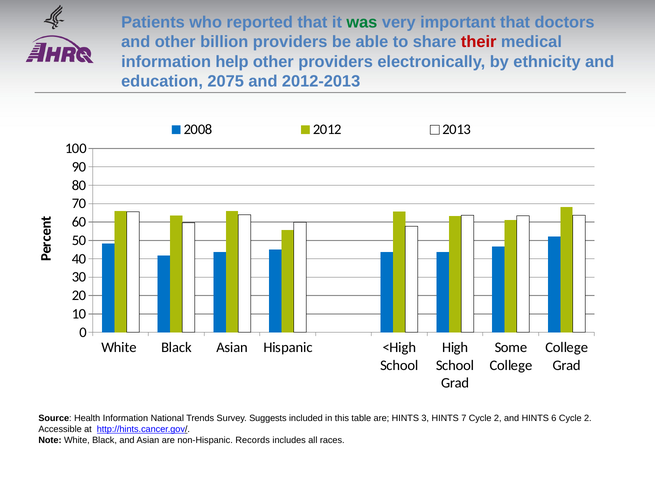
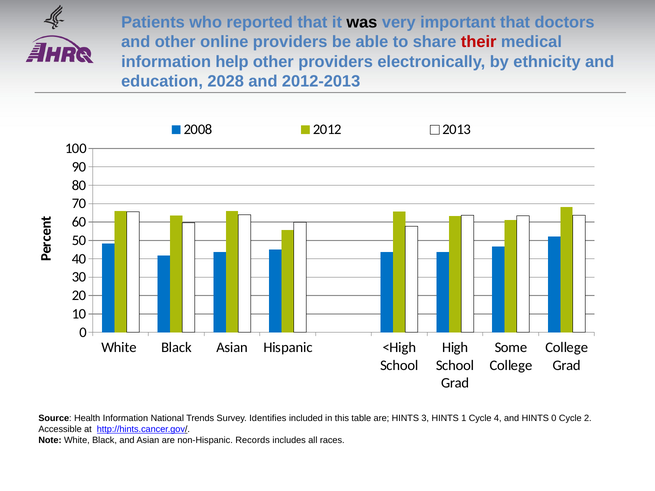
was colour: green -> black
billion: billion -> online
2075: 2075 -> 2028
Suggests: Suggests -> Identifies
7: 7 -> 1
2 at (498, 419): 2 -> 4
HINTS 6: 6 -> 0
